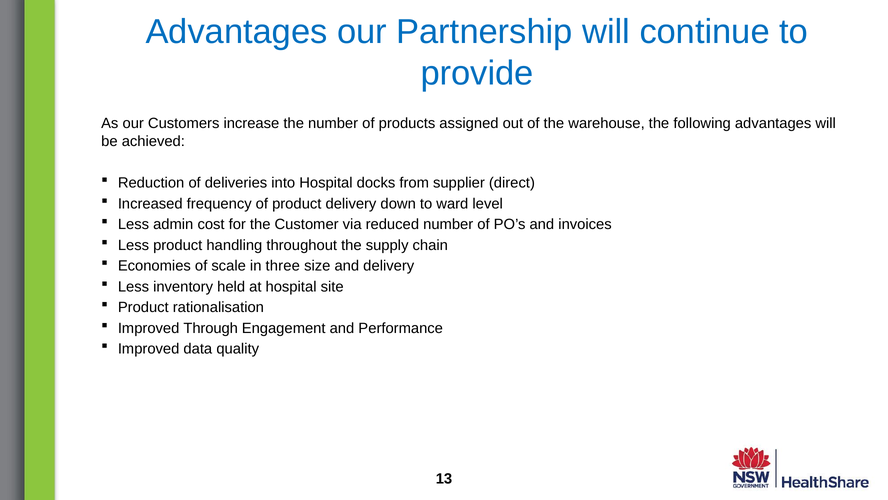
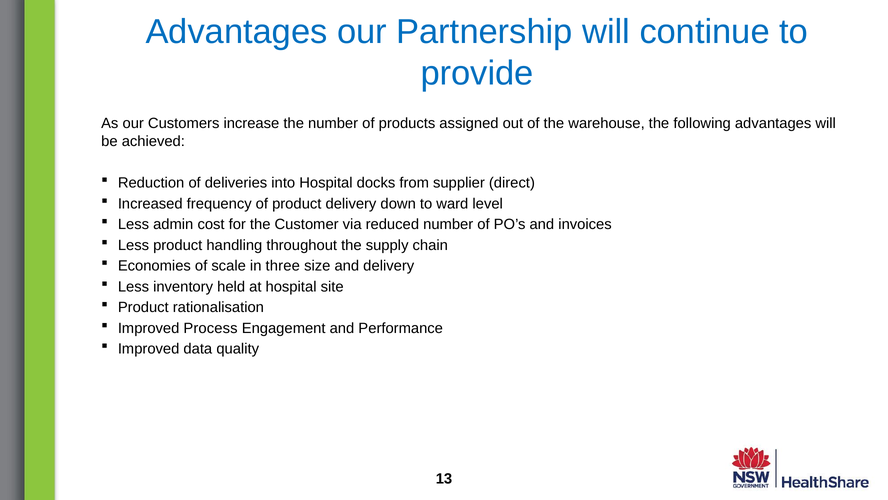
Through: Through -> Process
